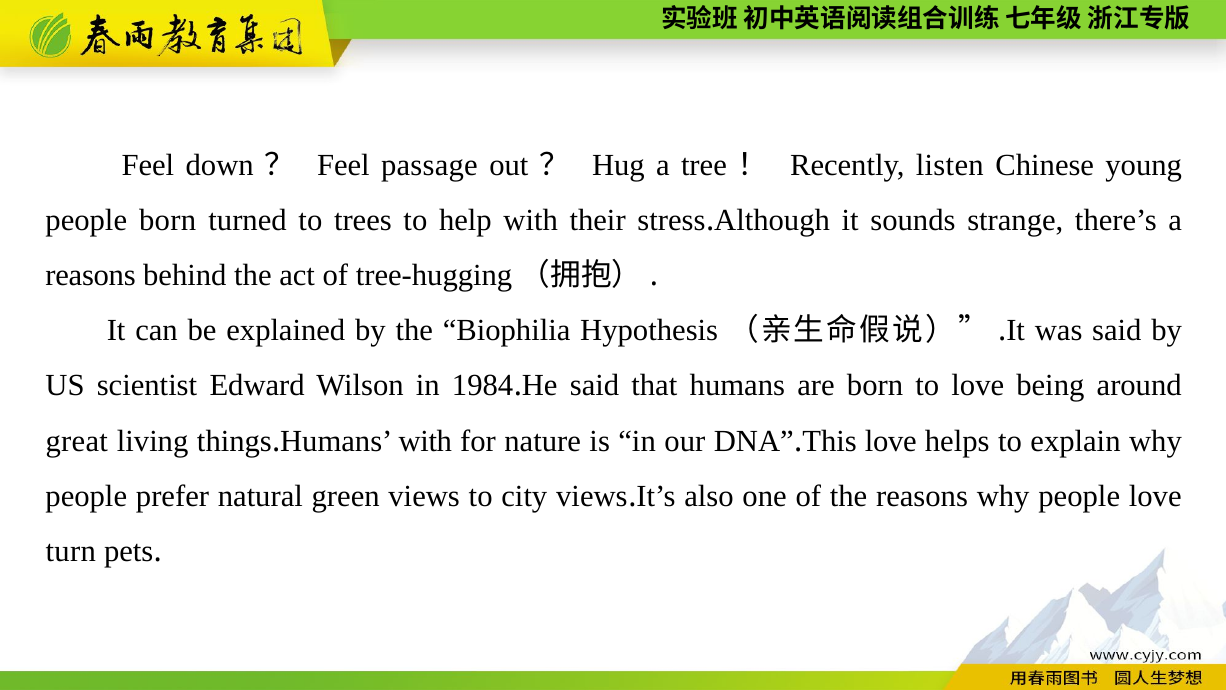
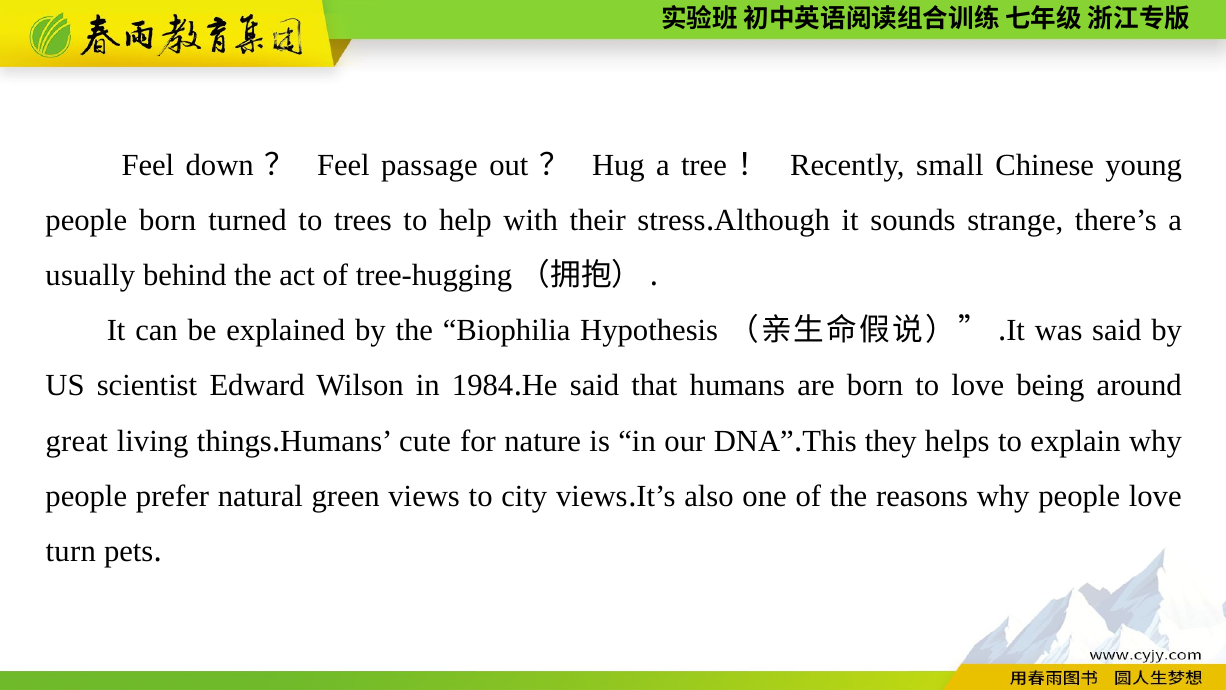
listen: listen -> small
reasons at (91, 275): reasons -> usually
Humans with: with -> cute
love at (891, 441): love -> they
